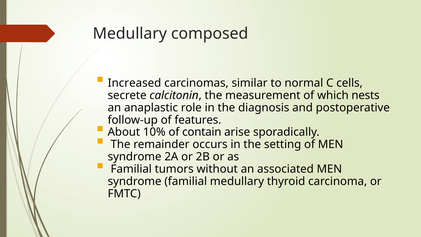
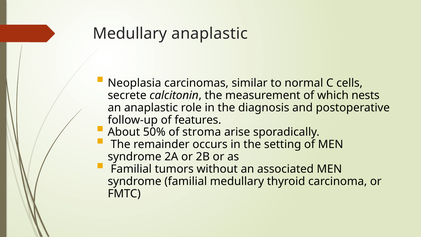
Medullary composed: composed -> anaplastic
Increased: Increased -> Neoplasia
10%: 10% -> 50%
contain: contain -> stroma
